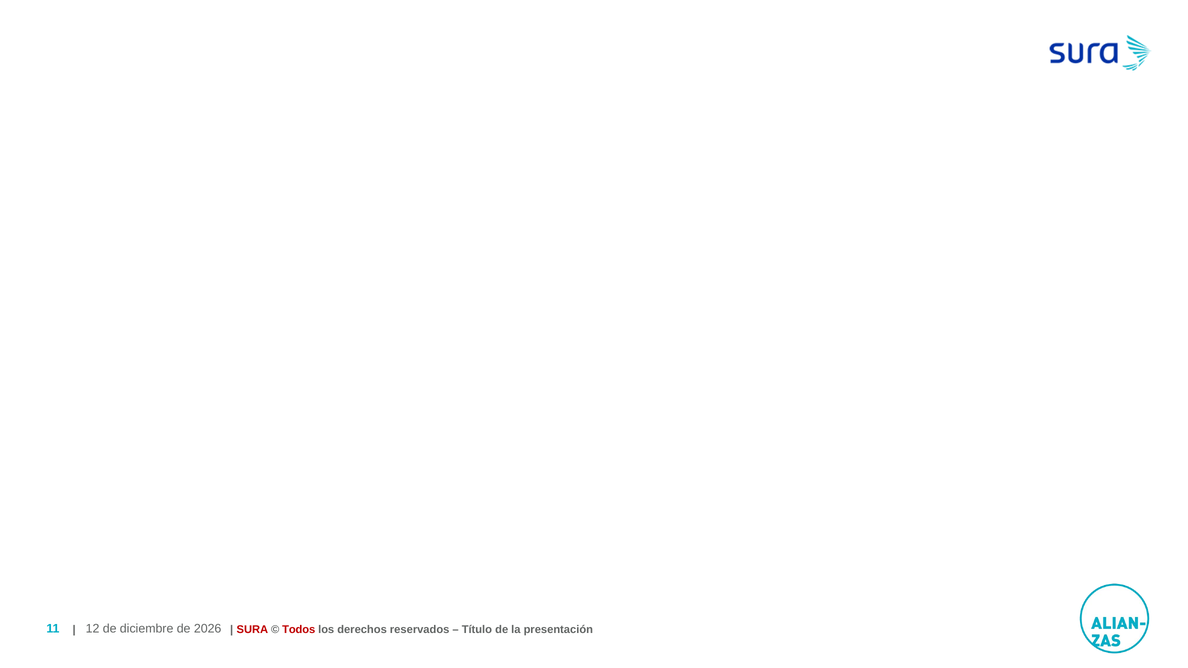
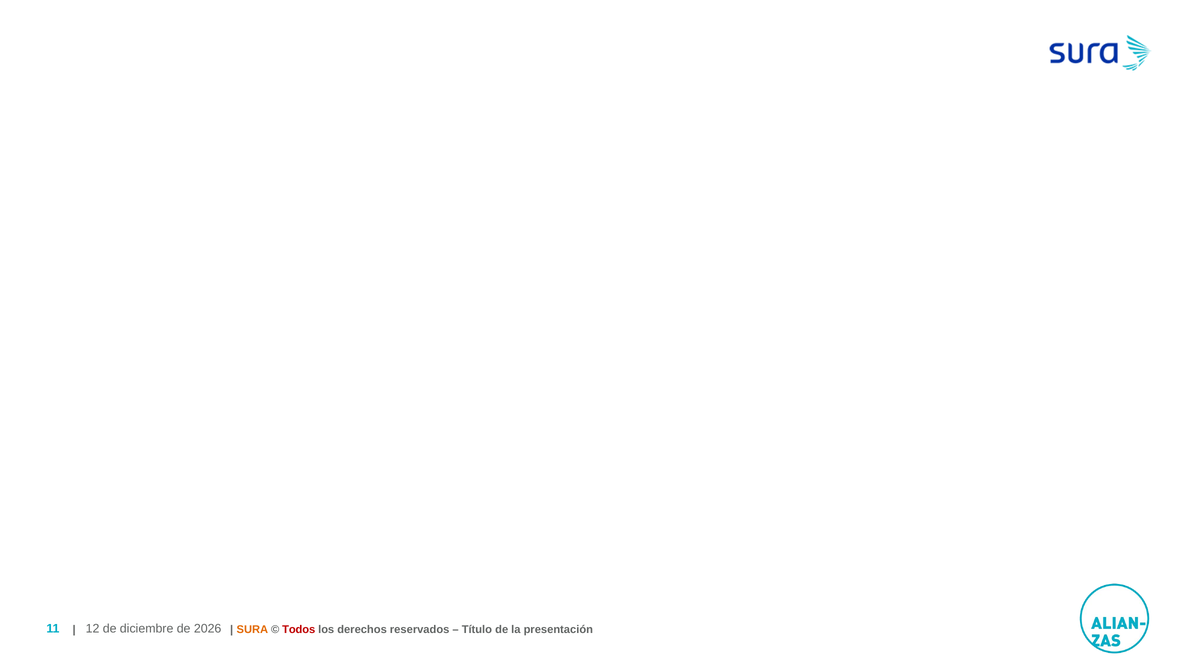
SURA colour: red -> orange
